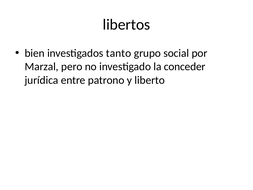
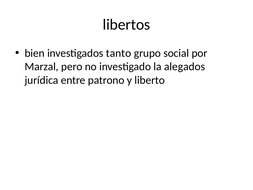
conceder: conceder -> alegados
